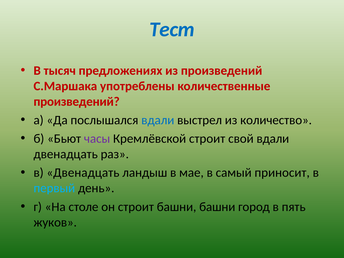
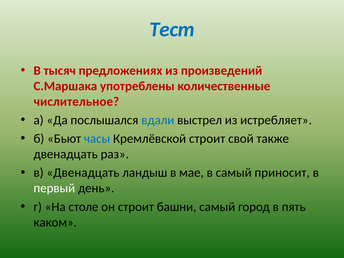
произведений at (77, 102): произведений -> числительное
количество: количество -> истребляет
часы colour: purple -> blue
свой вдали: вдали -> также
первый colour: light blue -> white
башни башни: башни -> самый
жуков: жуков -> каком
